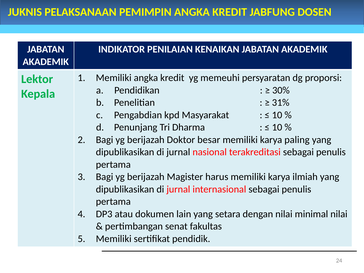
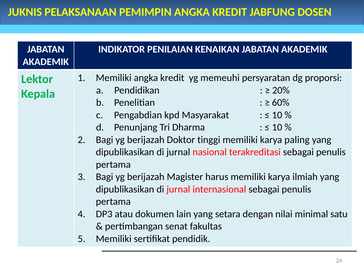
30%: 30% -> 20%
31%: 31% -> 60%
besar: besar -> tinggi
minimal nilai: nilai -> satu
